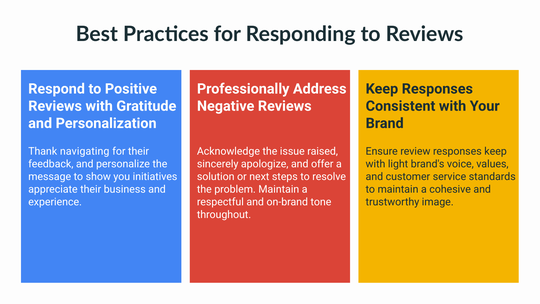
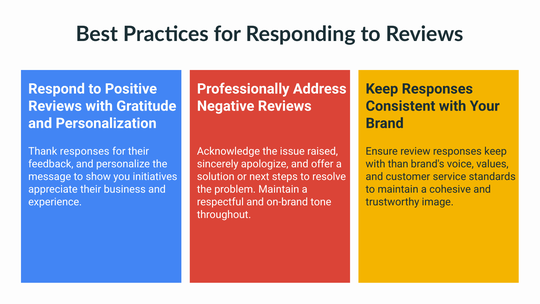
Thank navigating: navigating -> responses
light: light -> than
